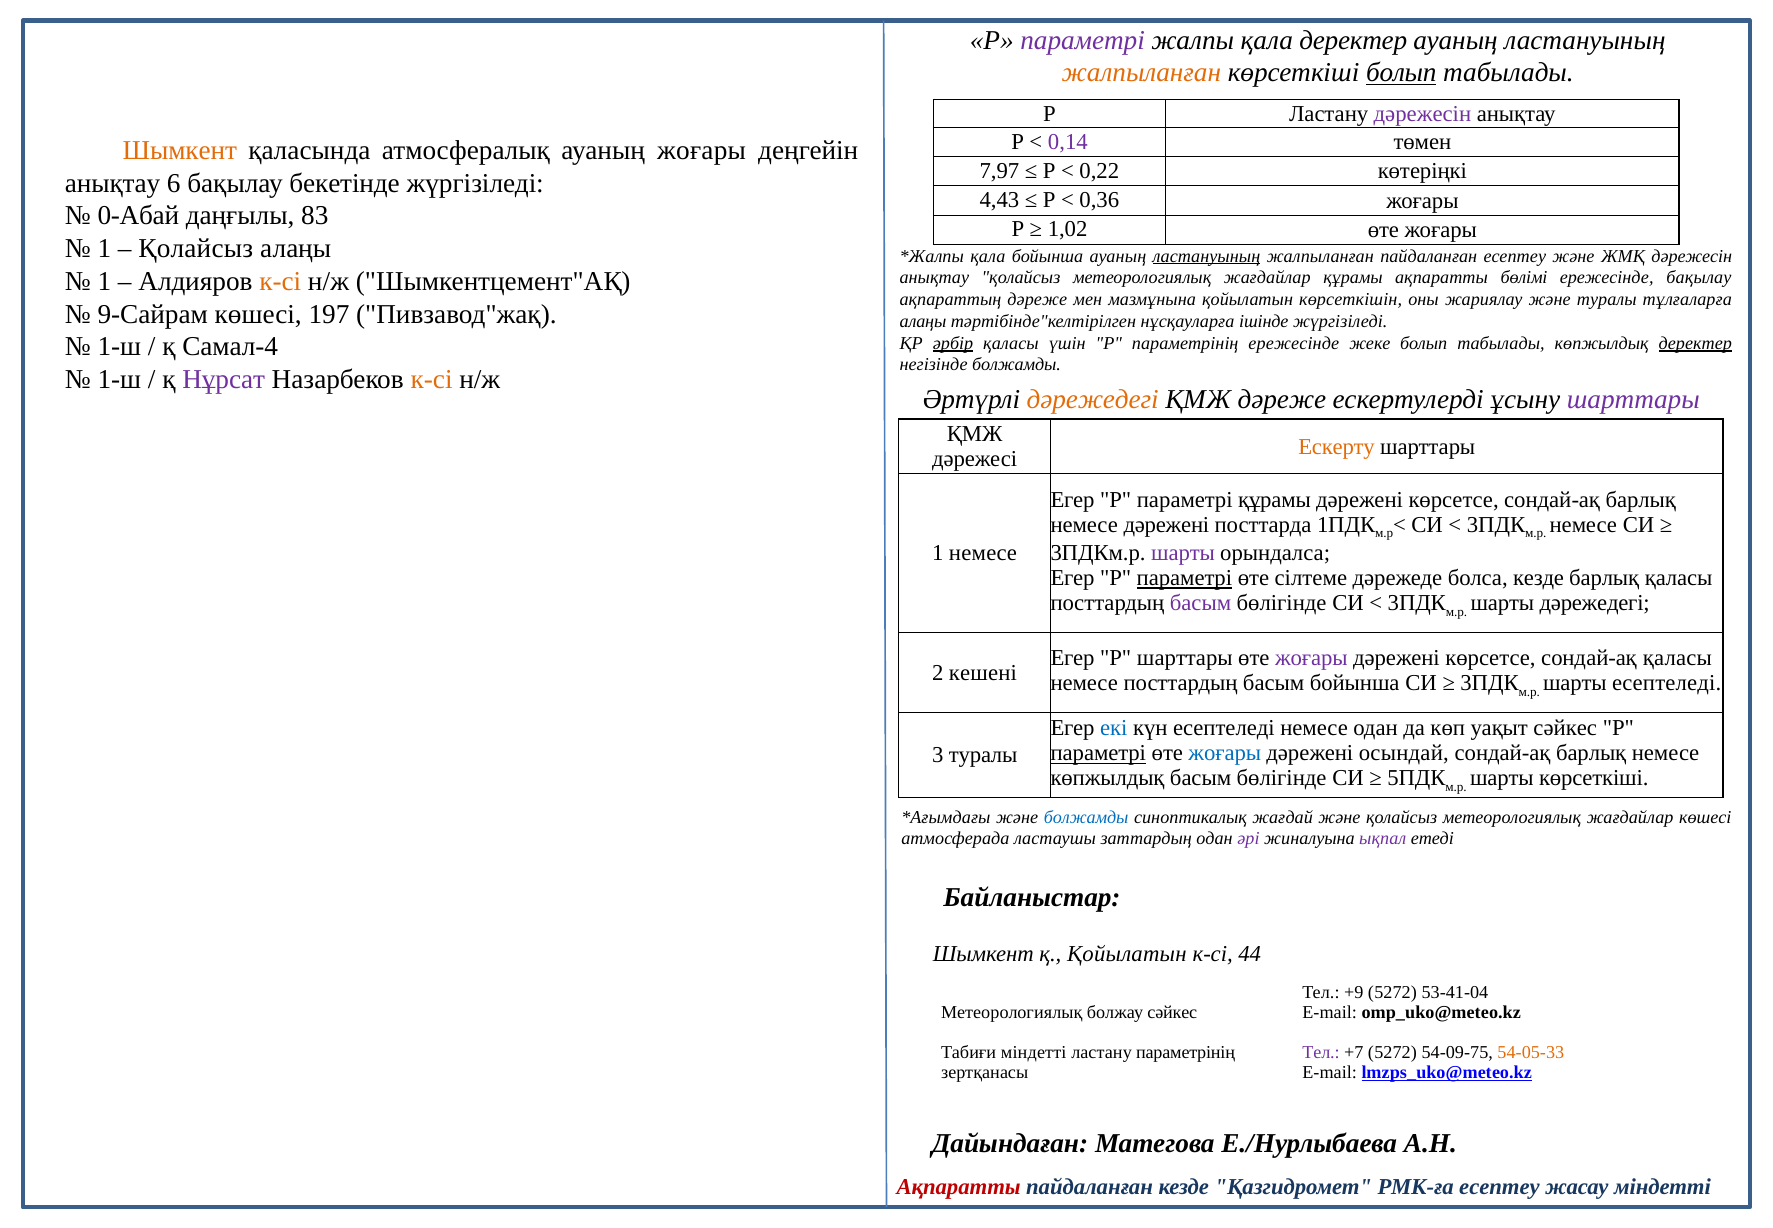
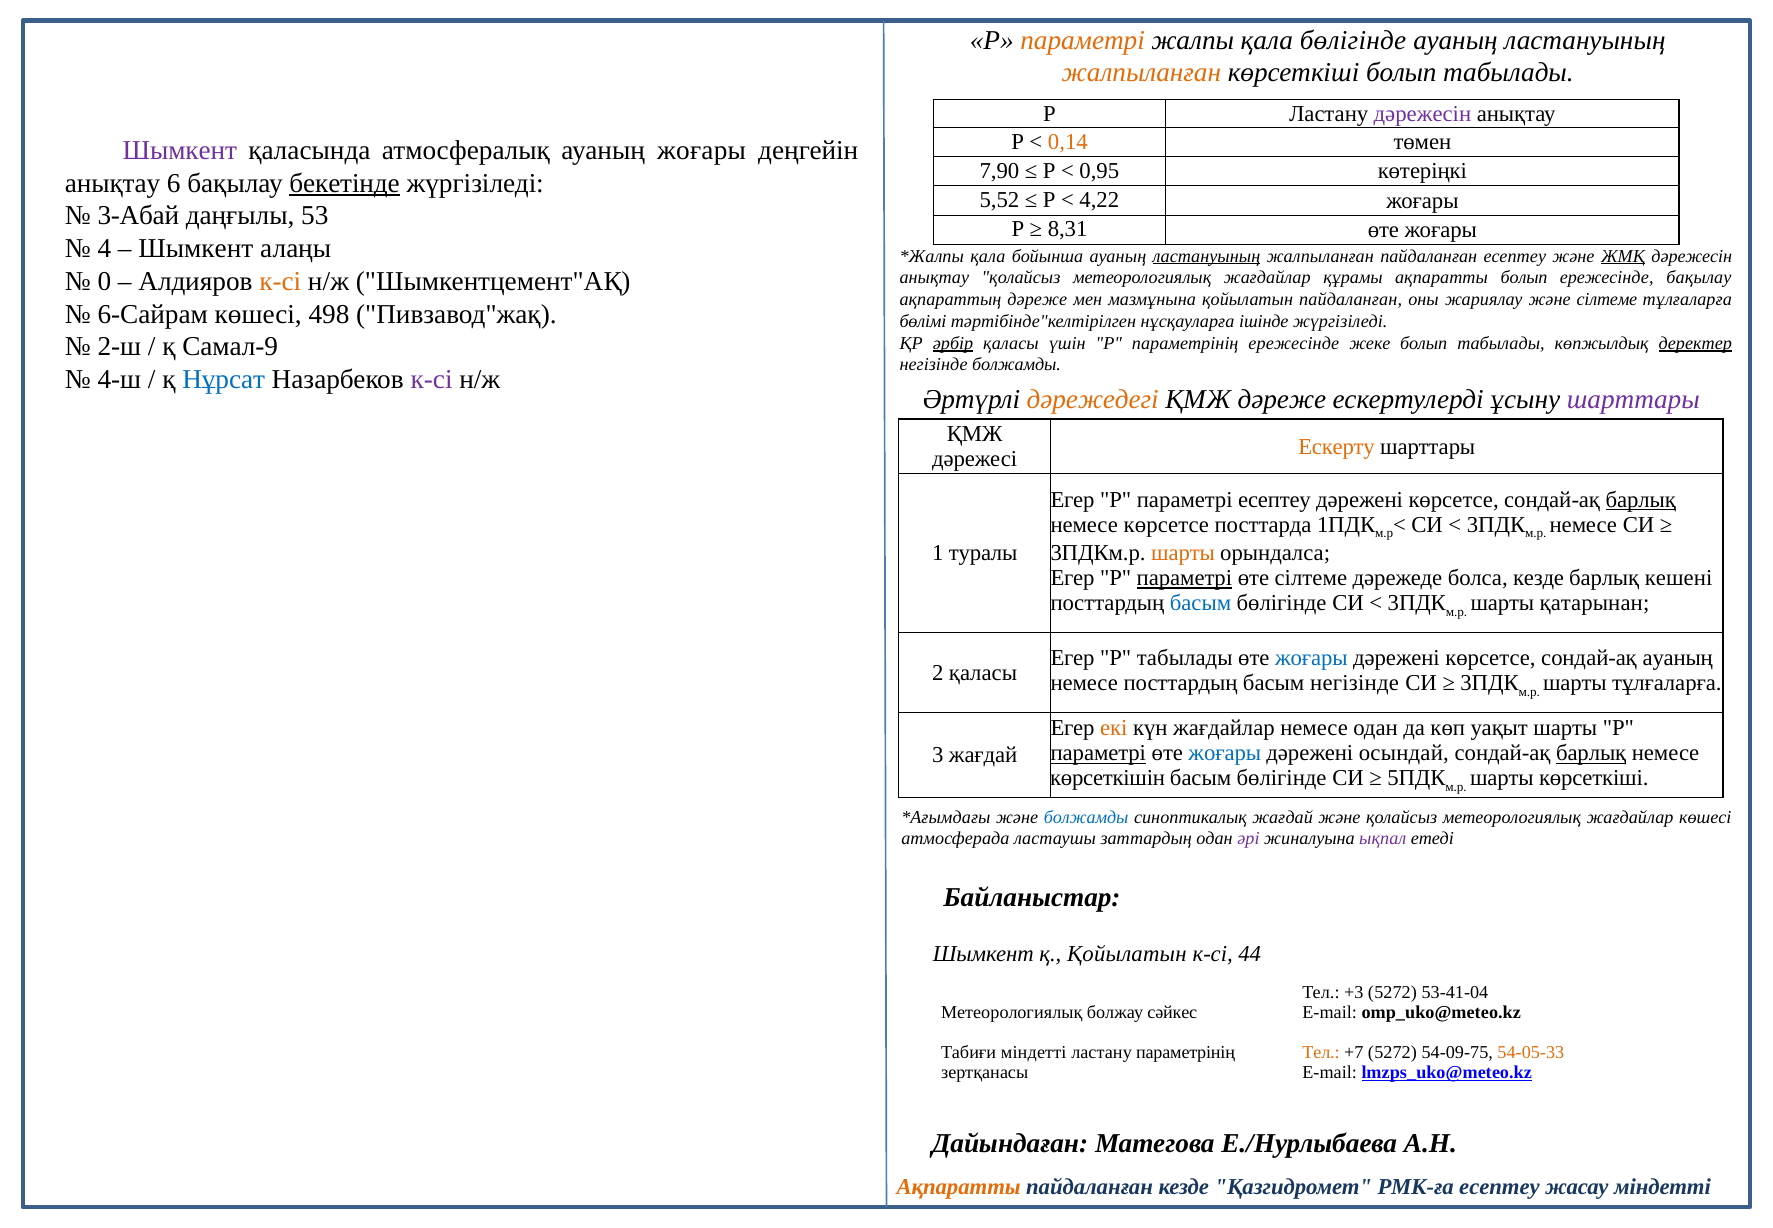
параметрі at (1083, 40) colour: purple -> orange
қала деректер: деректер -> бөлігінде
болып at (1401, 73) underline: present -> none
0,14 colour: purple -> orange
Шымкент at (180, 150) colour: orange -> purple
7,97: 7,97 -> 7,90
0,22: 0,22 -> 0,95
бекетінде underline: none -> present
4,43: 4,43 -> 5,52
0,36: 0,36 -> 4,22
0-Абай: 0-Абай -> 3-Абай
83: 83 -> 53
1,02: 1,02 -> 8,31
1 at (104, 248): 1 -> 4
Қолайсыз at (196, 248): Қолайсыз -> Шымкент
ЖМҚ underline: none -> present
1 at (104, 281): 1 -> 0
ақпаратты бөлімі: бөлімі -> болып
қойылатын көрсеткішін: көрсеткішін -> пайдаланған
және туралы: туралы -> сілтеме
9-Сайрам: 9-Сайрам -> 6-Сайрам
197: 197 -> 498
алаңы at (923, 321): алаңы -> бөлімі
1-ш at (119, 347): 1-ш -> 2-ш
Самал-4: Самал-4 -> Самал-9
1-ш at (119, 379): 1-ш -> 4-ш
Нұрсат colour: purple -> blue
к-сі at (432, 379) colour: orange -> purple
параметрі құрамы: құрамы -> есептеу
барлық at (1641, 499) underline: none -> present
немесе дәрежені: дәрежені -> көрсетсе
1 немесе: немесе -> туралы
шарты at (1183, 553) colour: purple -> orange
барлық қаласы: қаласы -> кешені
басым at (1201, 603) colour: purple -> blue
шарты дәрежедегі: дәрежедегі -> қатарынан
Р шарттары: шарттары -> табылады
жоғары at (1311, 658) colour: purple -> blue
сондай-ақ қаласы: қаласы -> ауаның
2 кешені: кешені -> қаласы
басым бойынша: бойынша -> негізінде
шарты есептеледі: есептеледі -> тұлғаларға
екі colour: blue -> orange
күн есептеледі: есептеледі -> жағдайлар
уақыт сәйкес: сәйкес -> шарты
барлық at (1591, 753) underline: none -> present
3 туралы: туралы -> жағдай
көпжылдық at (1107, 778): көпжылдық -> көрсеткішін
+9: +9 -> +3
Тел at (1321, 1052) colour: purple -> orange
Ақпаратты at (959, 1187) colour: red -> orange
